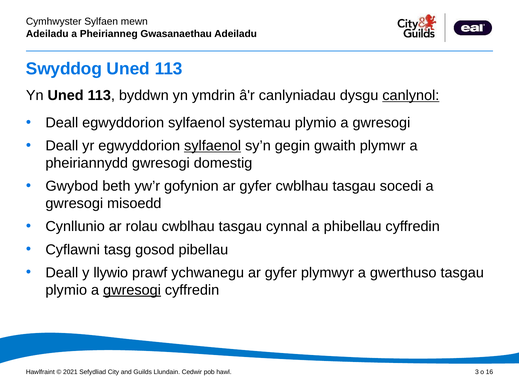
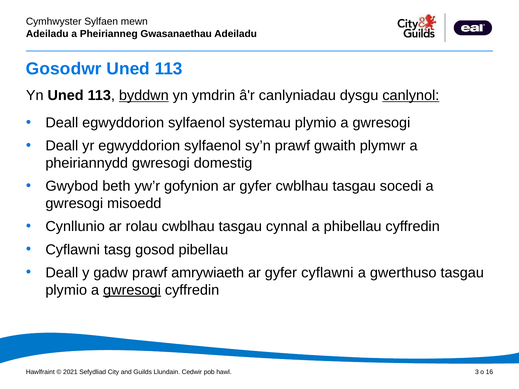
Swyddog: Swyddog -> Gosodwr
byddwn underline: none -> present
sylfaenol at (213, 146) underline: present -> none
sy’n gegin: gegin -> prawf
llywio: llywio -> gadw
ychwanegu: ychwanegu -> amrywiaeth
gyfer plymwyr: plymwyr -> cyflawni
